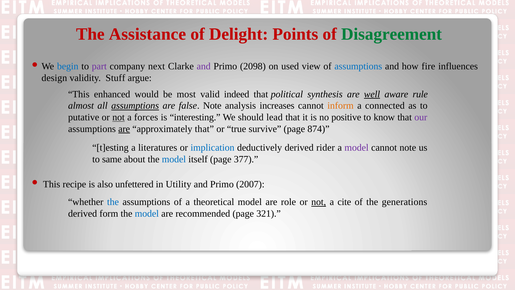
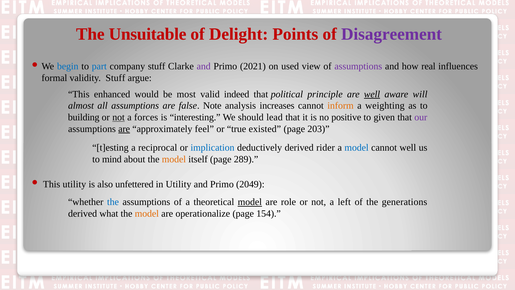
Assistance: Assistance -> Unsuitable
Disagreement colour: green -> purple
part colour: purple -> blue
company next: next -> stuff
2098: 2098 -> 2021
assumptions at (358, 66) colour: blue -> purple
fire: fire -> real
design: design -> formal
synthesis: synthesis -> principle
rule: rule -> will
assumptions at (135, 106) underline: present -> none
connected: connected -> weighting
putative: putative -> building
know: know -> given
approximately that: that -> feel
survive: survive -> existed
874: 874 -> 203
literatures: literatures -> reciprocal
model at (357, 147) colour: purple -> blue
cannot note: note -> well
same: same -> mind
model at (174, 159) colour: blue -> orange
377: 377 -> 289
This recipe: recipe -> utility
2007: 2007 -> 2049
model at (250, 202) underline: none -> present
not at (319, 202) underline: present -> none
cite: cite -> left
form: form -> what
model at (147, 213) colour: blue -> orange
recommended: recommended -> operationalize
321: 321 -> 154
